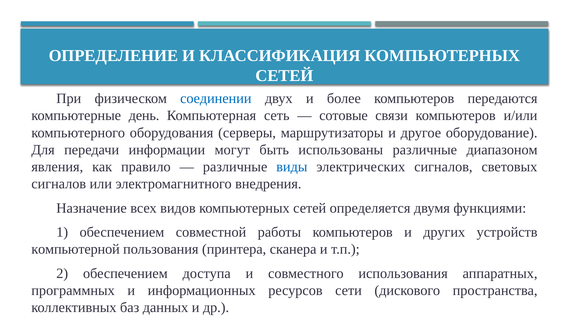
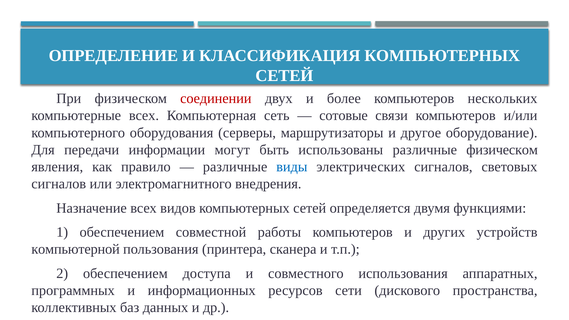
соединении colour: blue -> red
передаются: передаются -> нескольких
компьютерные день: день -> всех
различные диапазоном: диапазоном -> физическом
